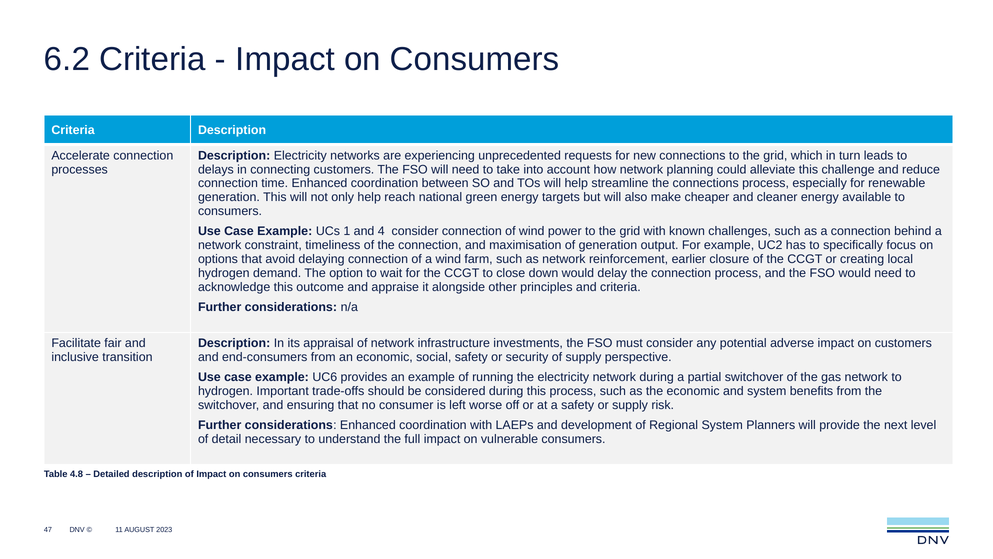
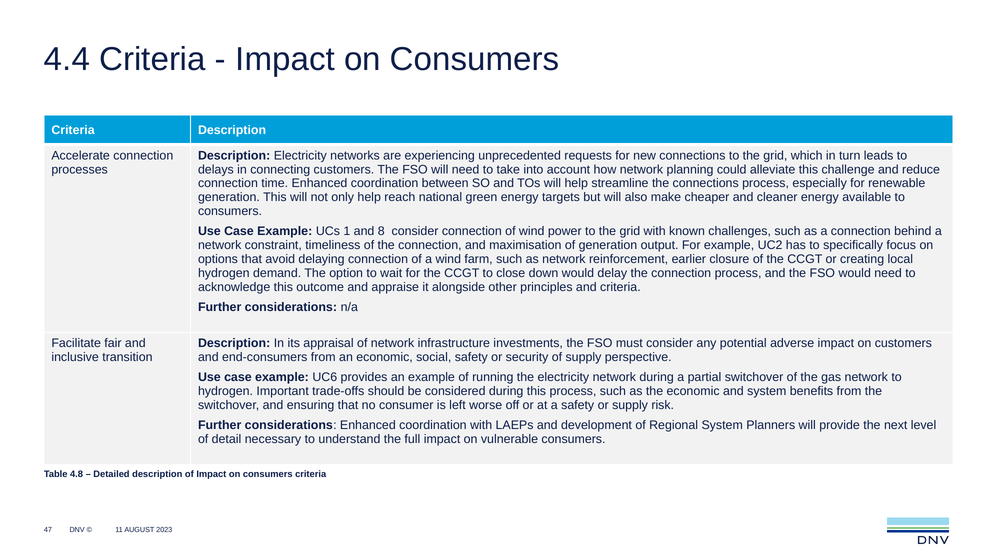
6.2: 6.2 -> 4.4
4: 4 -> 8
